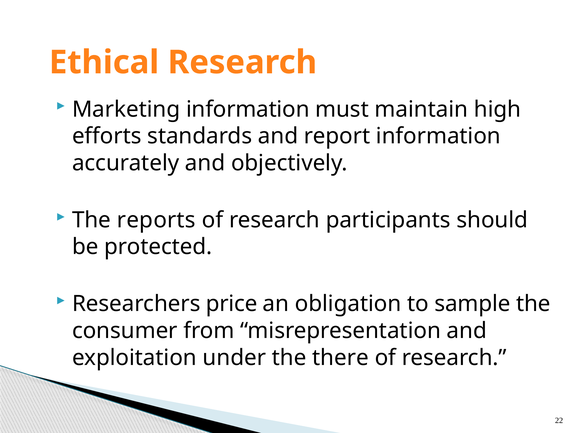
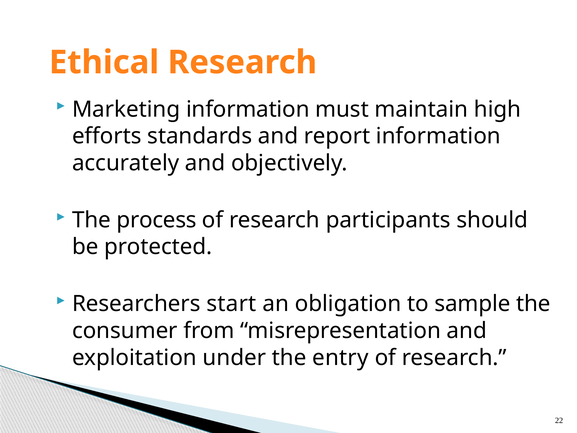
reports: reports -> process
price: price -> start
there: there -> entry
